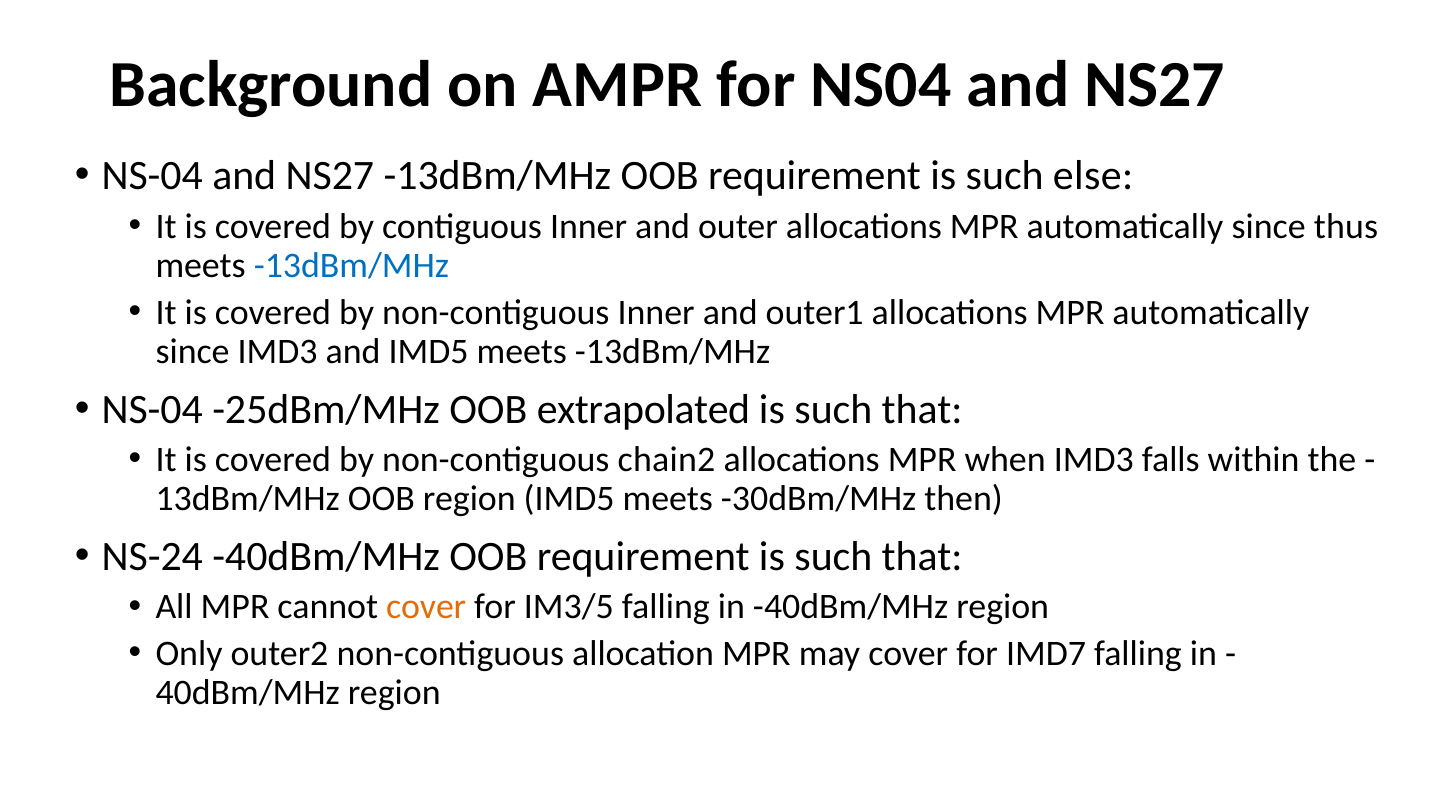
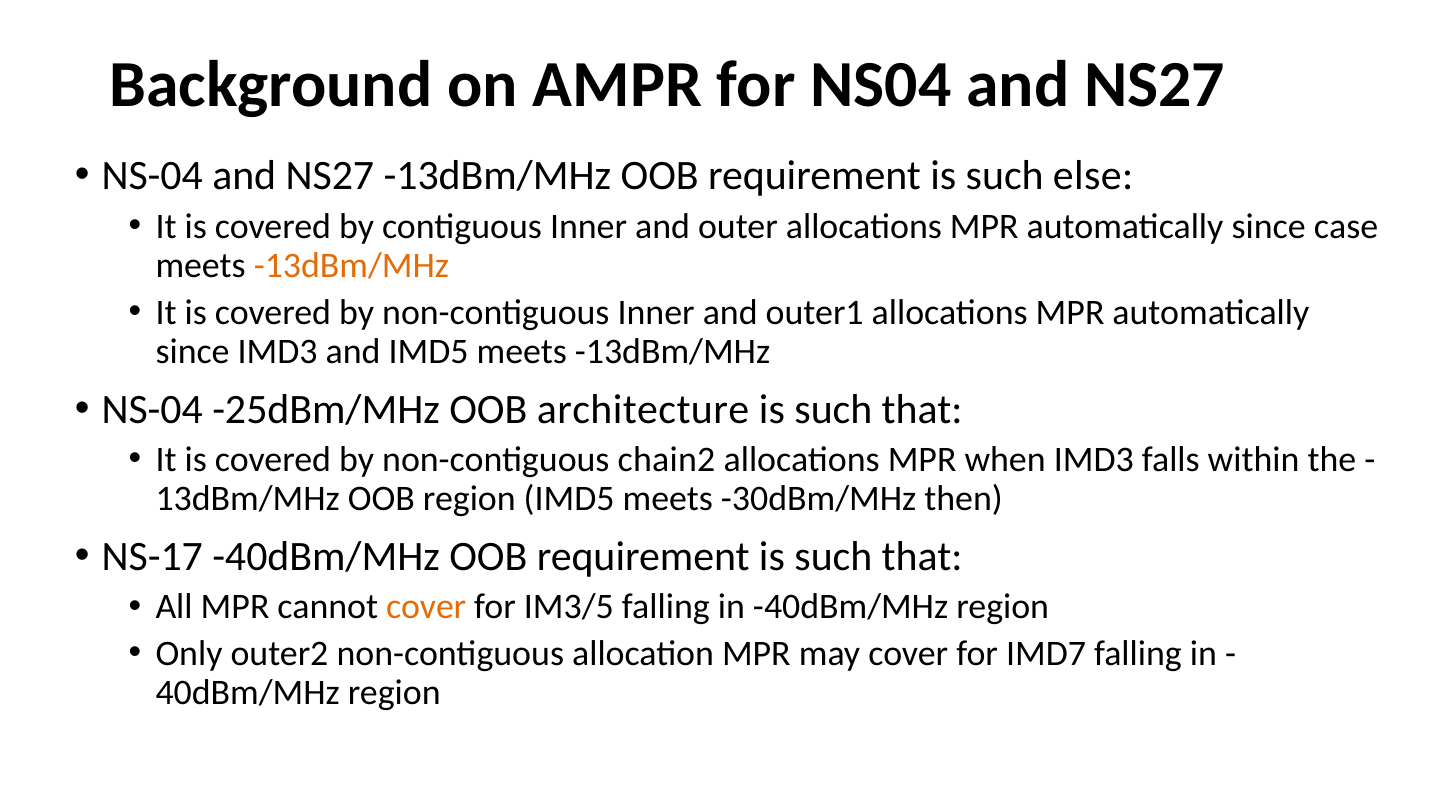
thus: thus -> case
-13dBm/MHz at (351, 266) colour: blue -> orange
extrapolated: extrapolated -> architecture
NS-24: NS-24 -> NS-17
